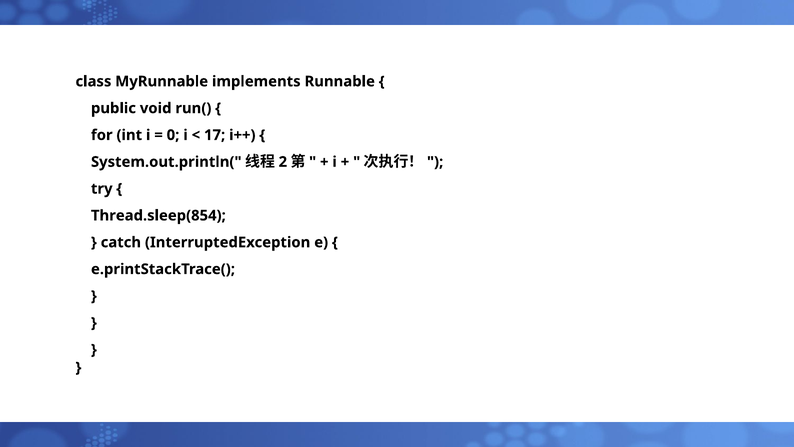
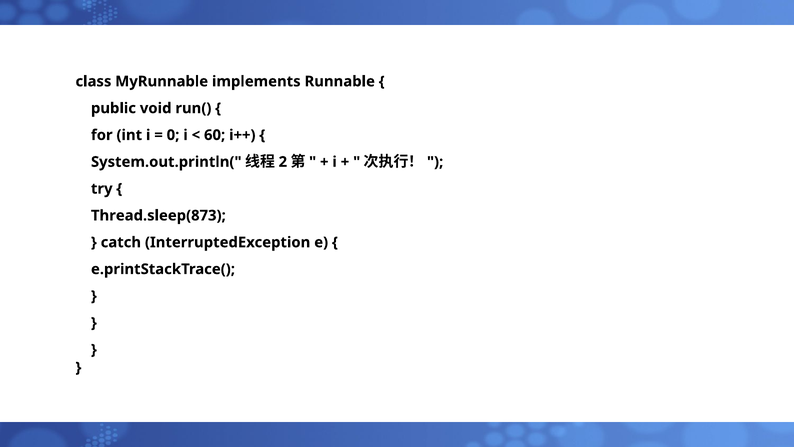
17: 17 -> 60
Thread.sleep(854: Thread.sleep(854 -> Thread.sleep(873
